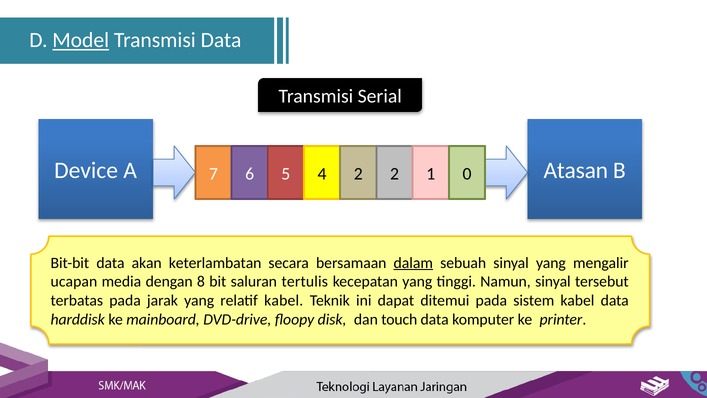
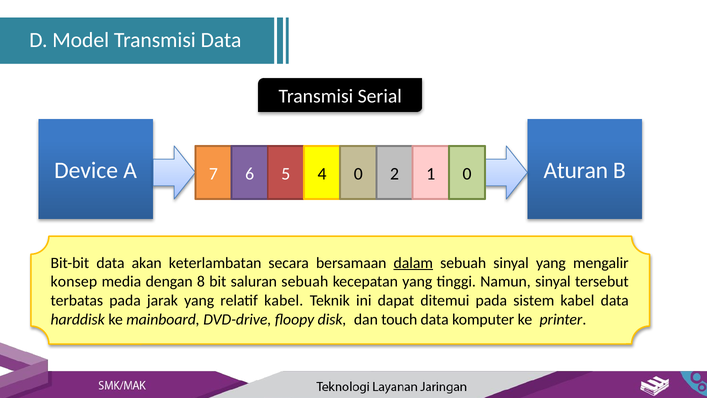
Model underline: present -> none
Atasan: Atasan -> Aturan
4 2: 2 -> 0
ucapan: ucapan -> konsep
saluran tertulis: tertulis -> sebuah
